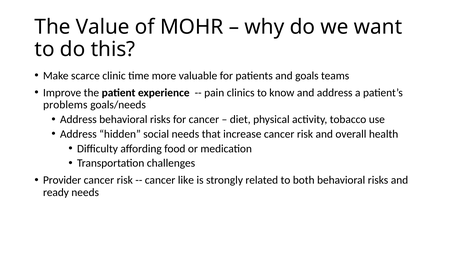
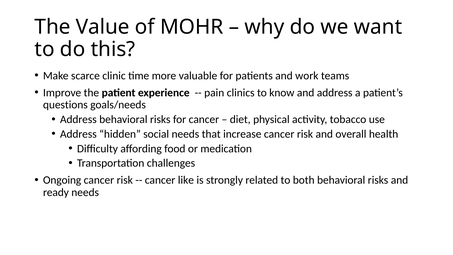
goals: goals -> work
problems: problems -> questions
Provider: Provider -> Ongoing
